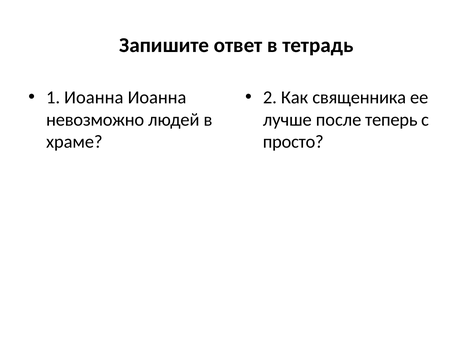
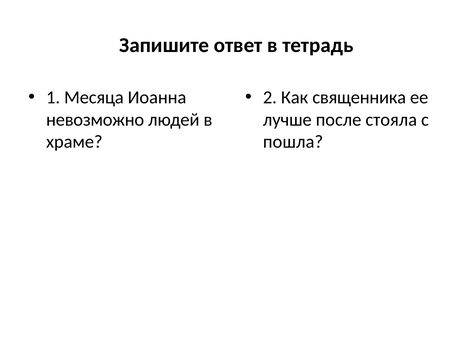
1 Иоанна: Иоанна -> Месяца
теперь: теперь -> стояла
просто: просто -> пошла
